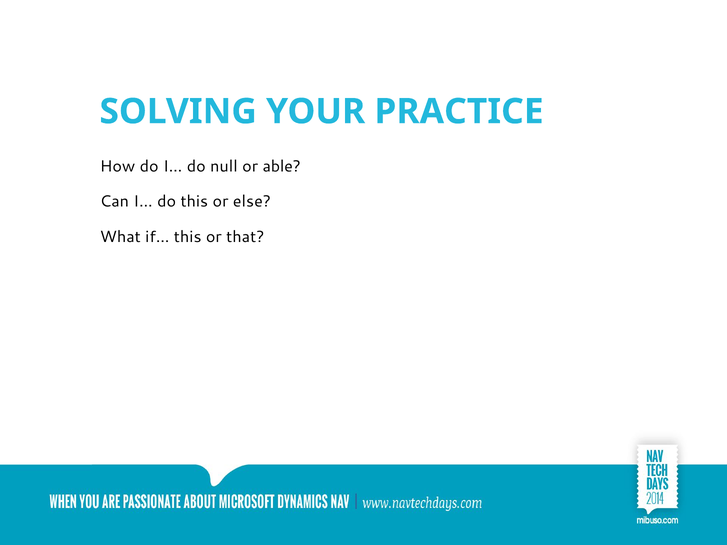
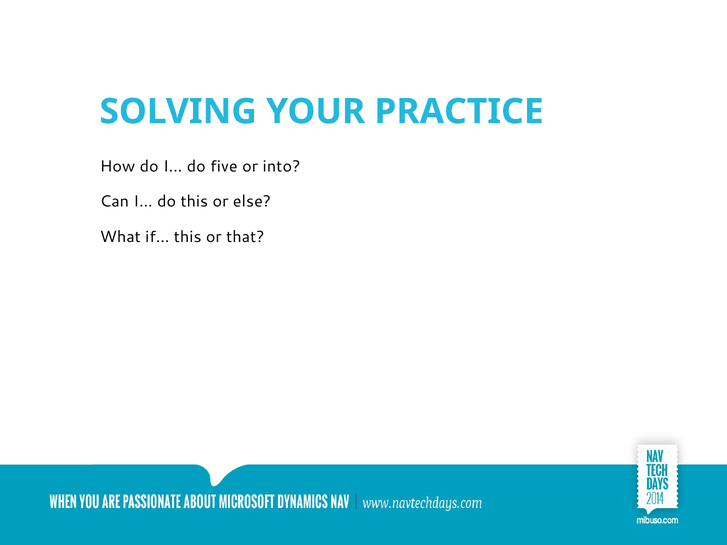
null: null -> five
able: able -> into
